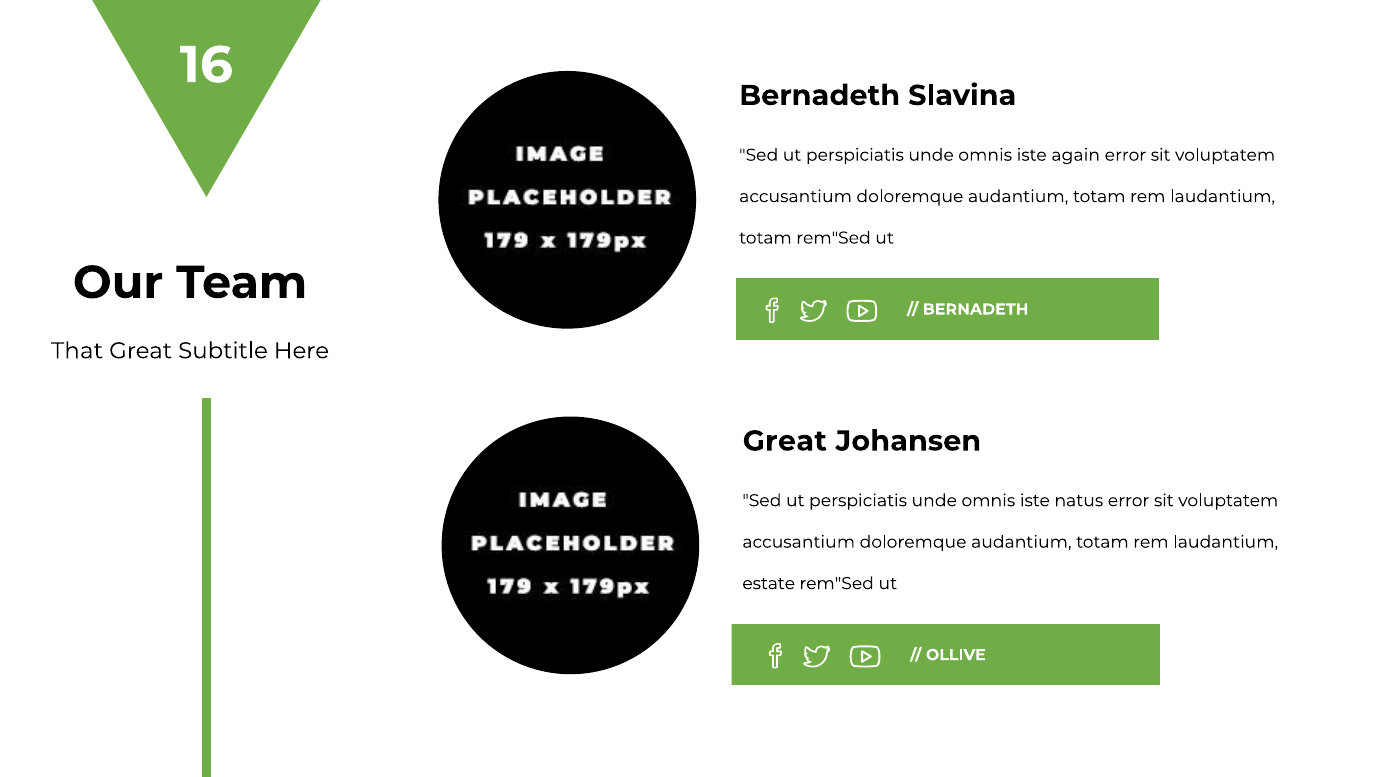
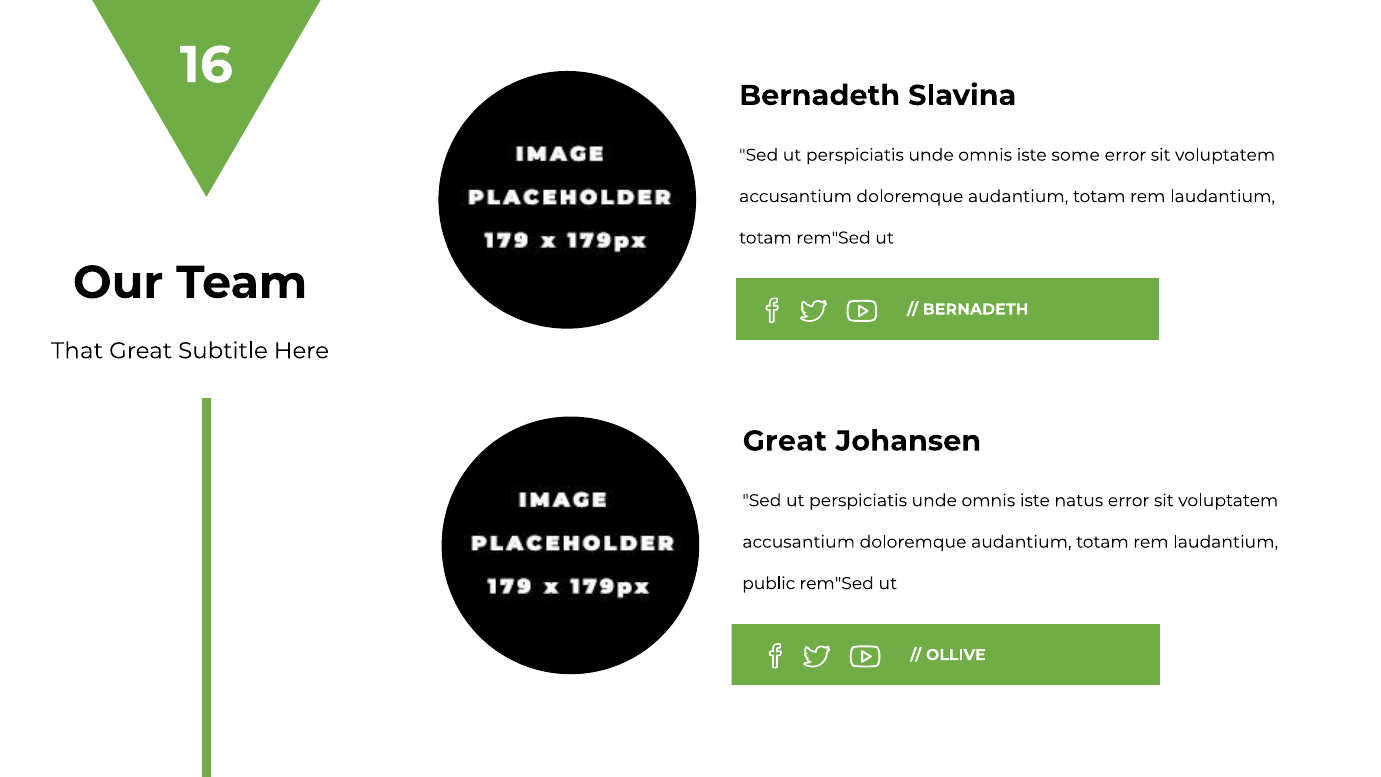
again: again -> some
estate: estate -> public
